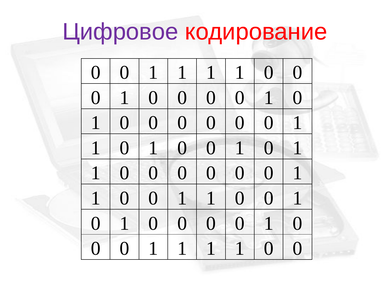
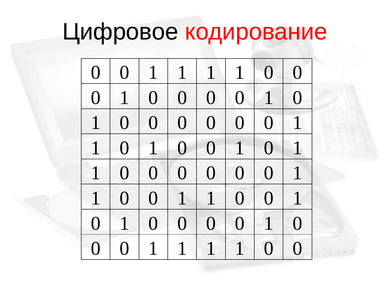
Цифровое colour: purple -> black
